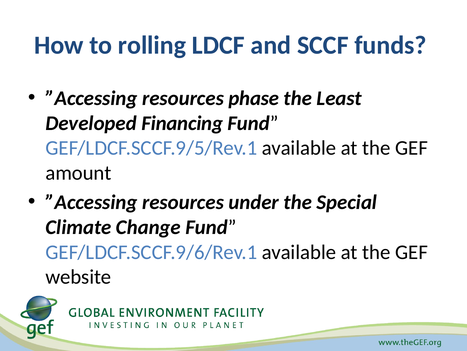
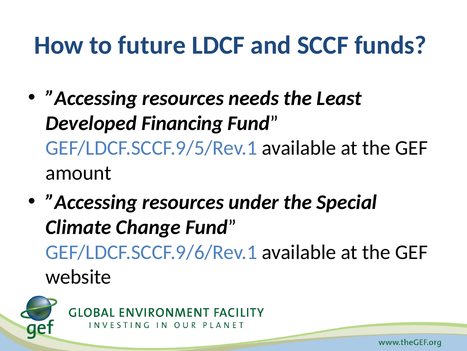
rolling: rolling -> future
phase: phase -> needs
